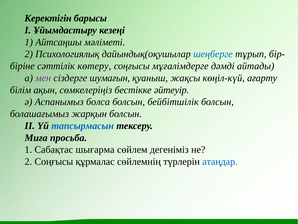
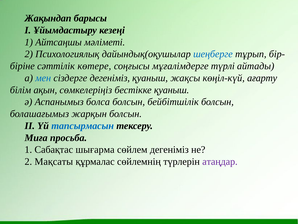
Керектігін: Керектігін -> Жақындап
көтеру: көтеру -> көтере
дәмді: дәмді -> түрлі
мен colour: purple -> blue
сіздерге шумағын: шумағын -> дегеніміз
бестікке әйтеуір: әйтеуір -> қуаныш
2 Соңғысы: Соңғысы -> Мақсаты
атаңдар colour: blue -> purple
